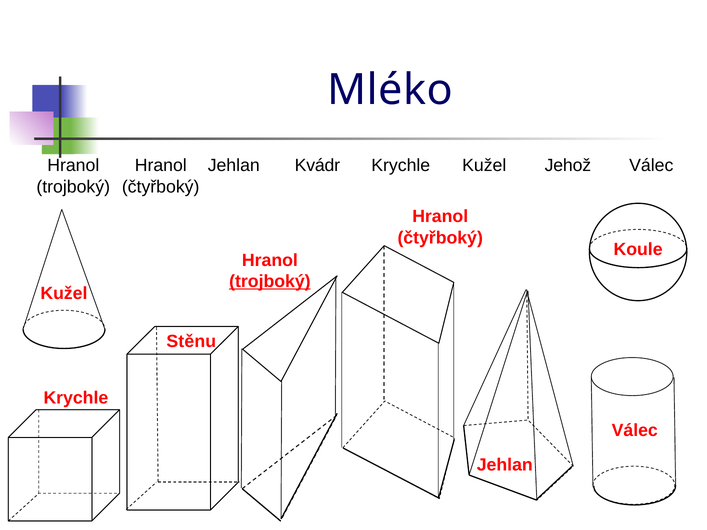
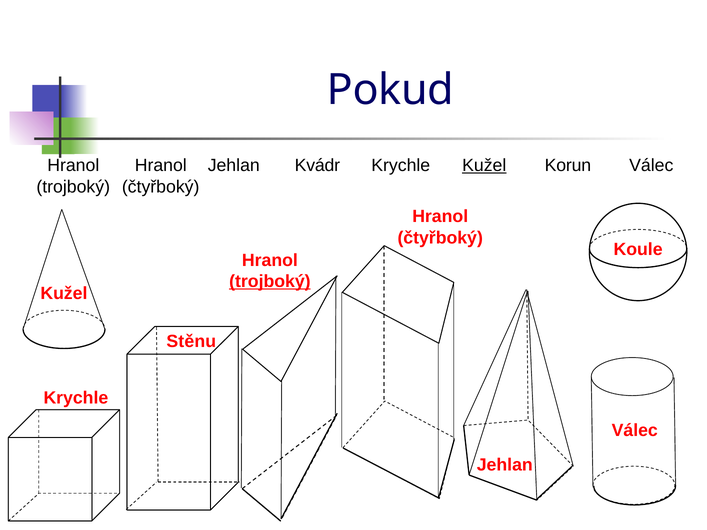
Mléko: Mléko -> Pokud
Kužel at (484, 166) underline: none -> present
Jehož: Jehož -> Korun
